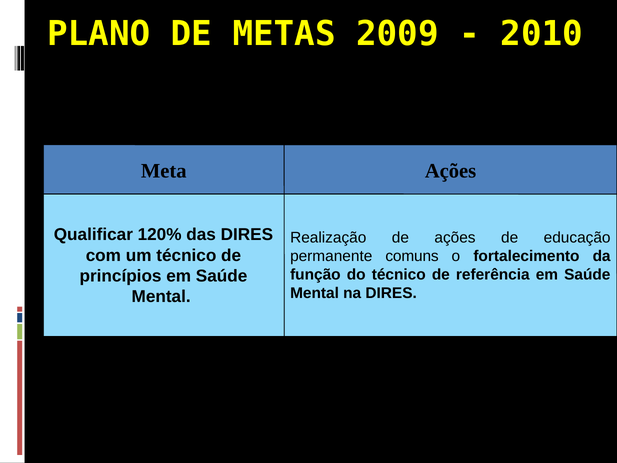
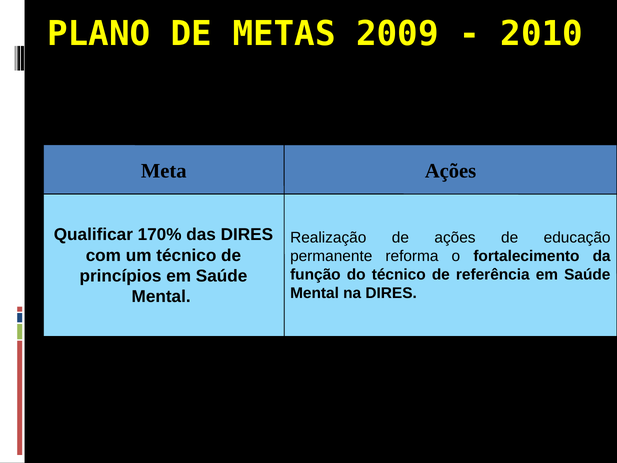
120%: 120% -> 170%
comuns: comuns -> reforma
